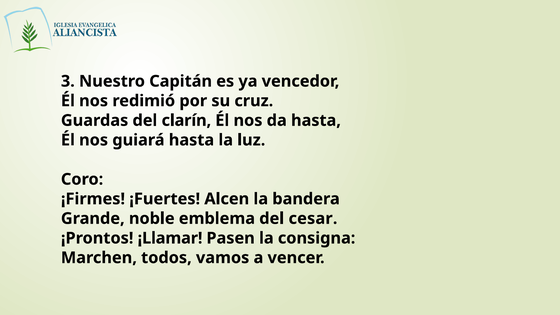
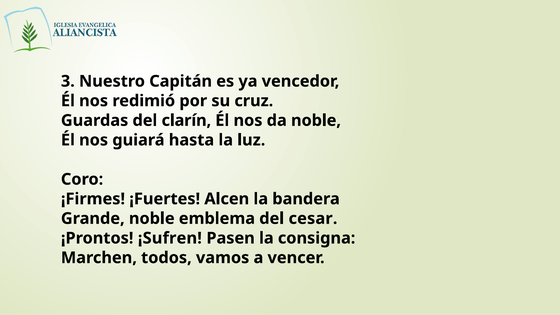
da hasta: hasta -> noble
¡Llamar: ¡Llamar -> ¡Sufren
